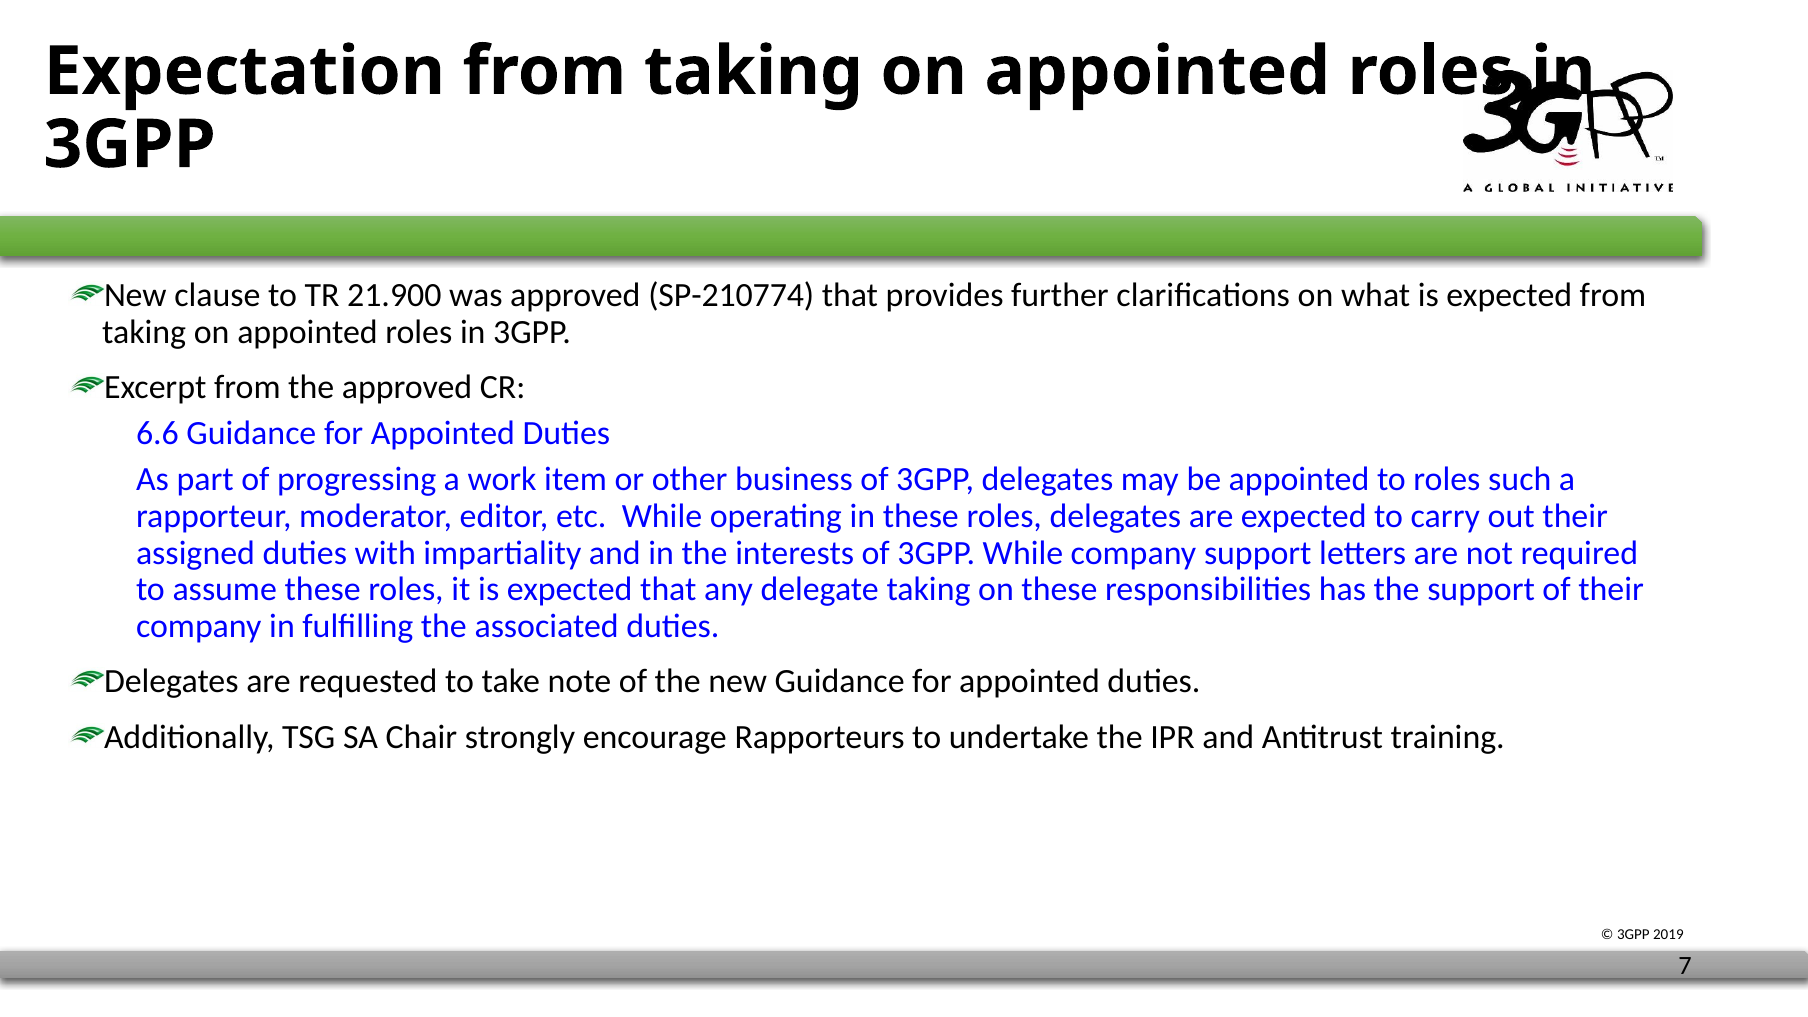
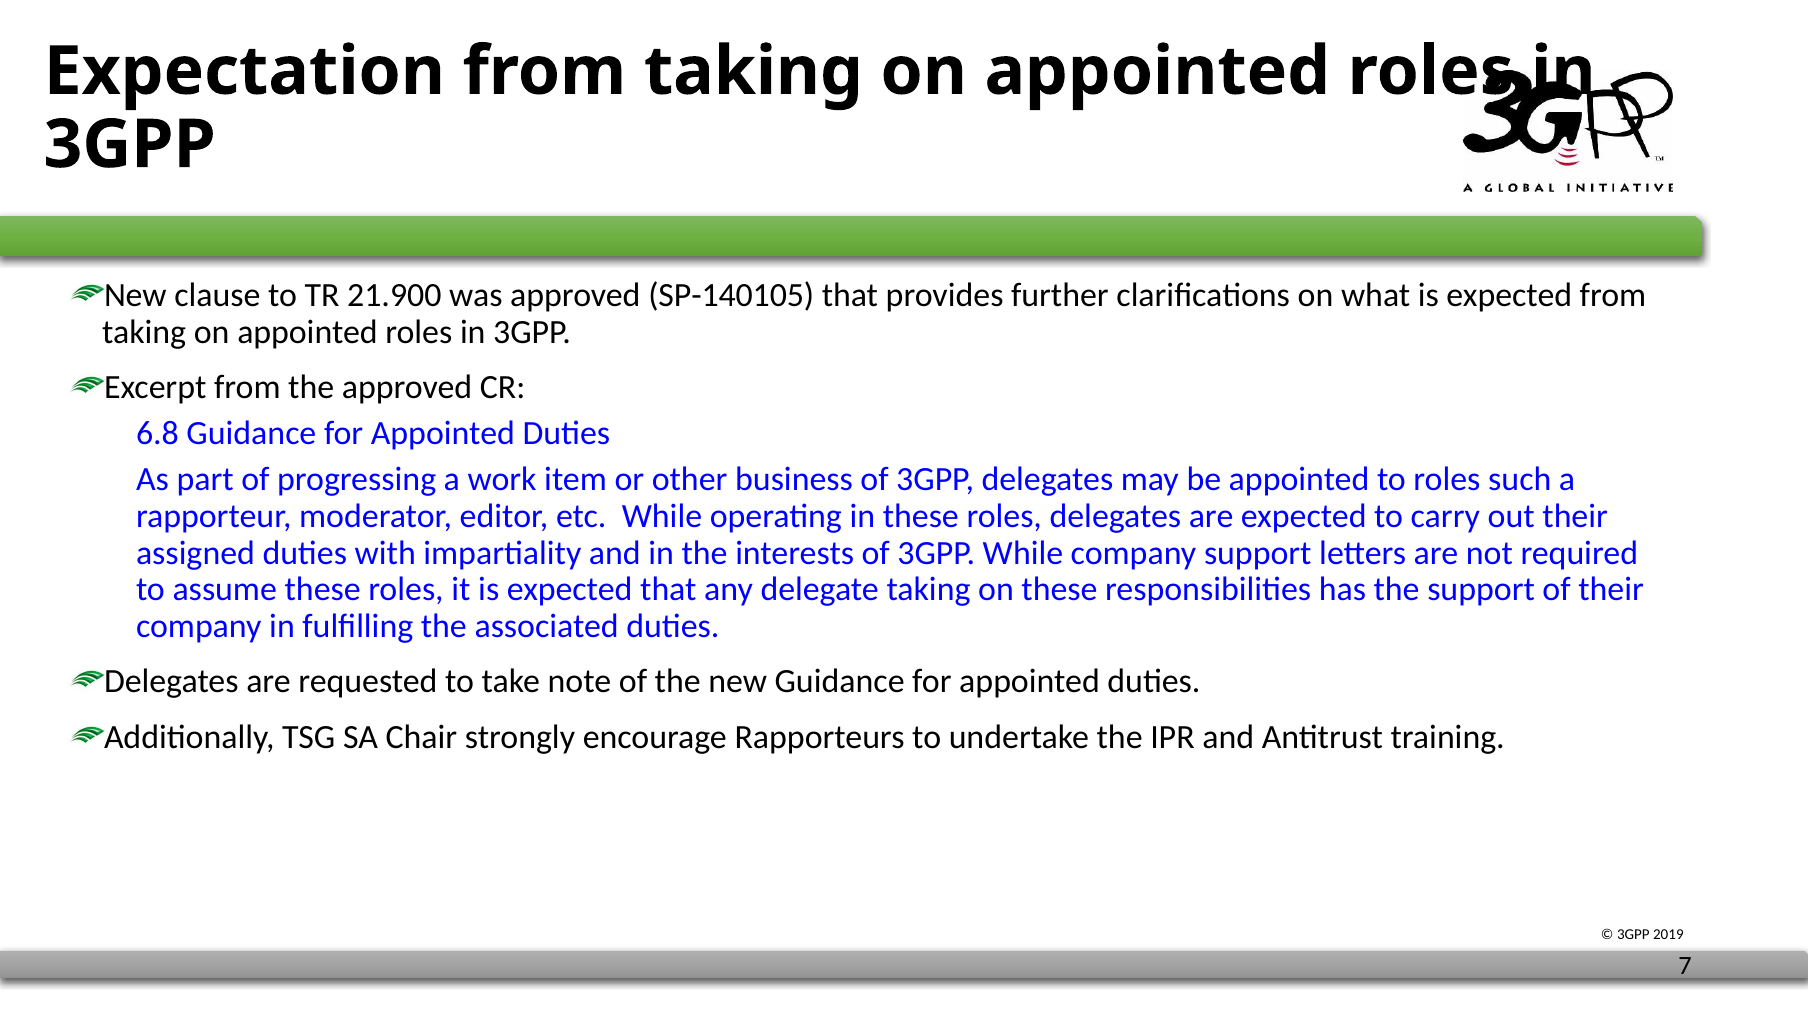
SP-210774: SP-210774 -> SP-140105
6.6: 6.6 -> 6.8
